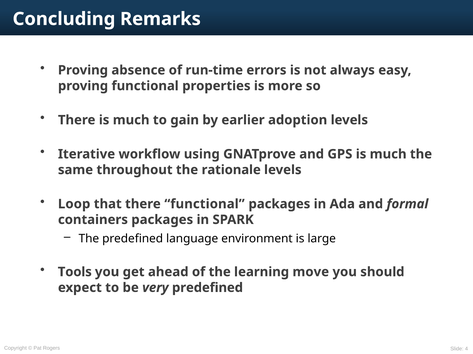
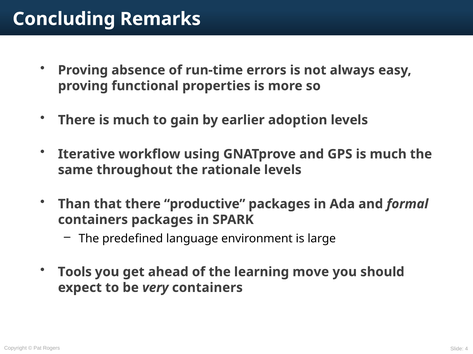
Loop: Loop -> Than
there functional: functional -> productive
very predefined: predefined -> containers
